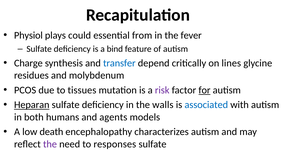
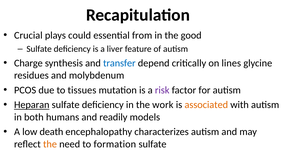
Physiol: Physiol -> Crucial
fever: fever -> good
bind: bind -> liver
for underline: present -> none
walls: walls -> work
associated colour: blue -> orange
agents: agents -> readily
the at (50, 144) colour: purple -> orange
responses: responses -> formation
